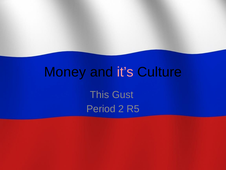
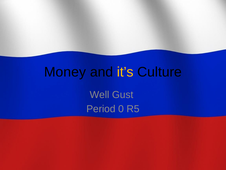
it’s colour: pink -> yellow
This: This -> Well
2: 2 -> 0
